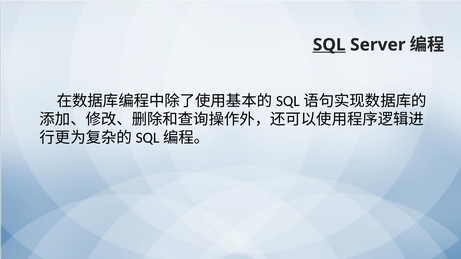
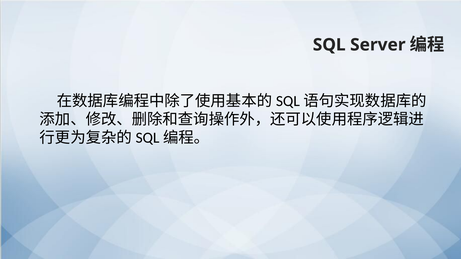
SQL underline: present -> none
